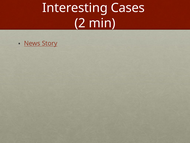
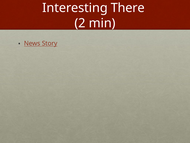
Cases: Cases -> There
